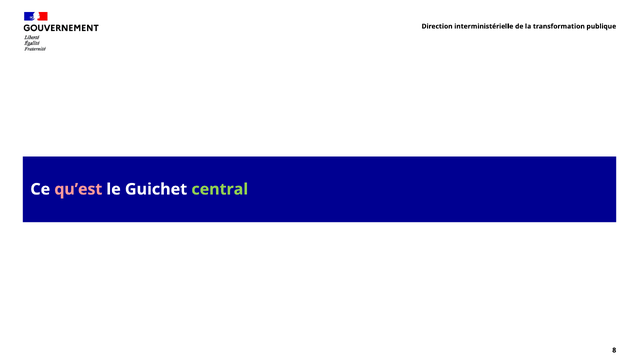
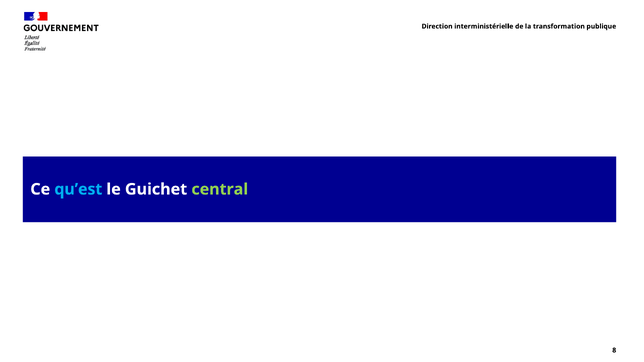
qu’est colour: pink -> light blue
